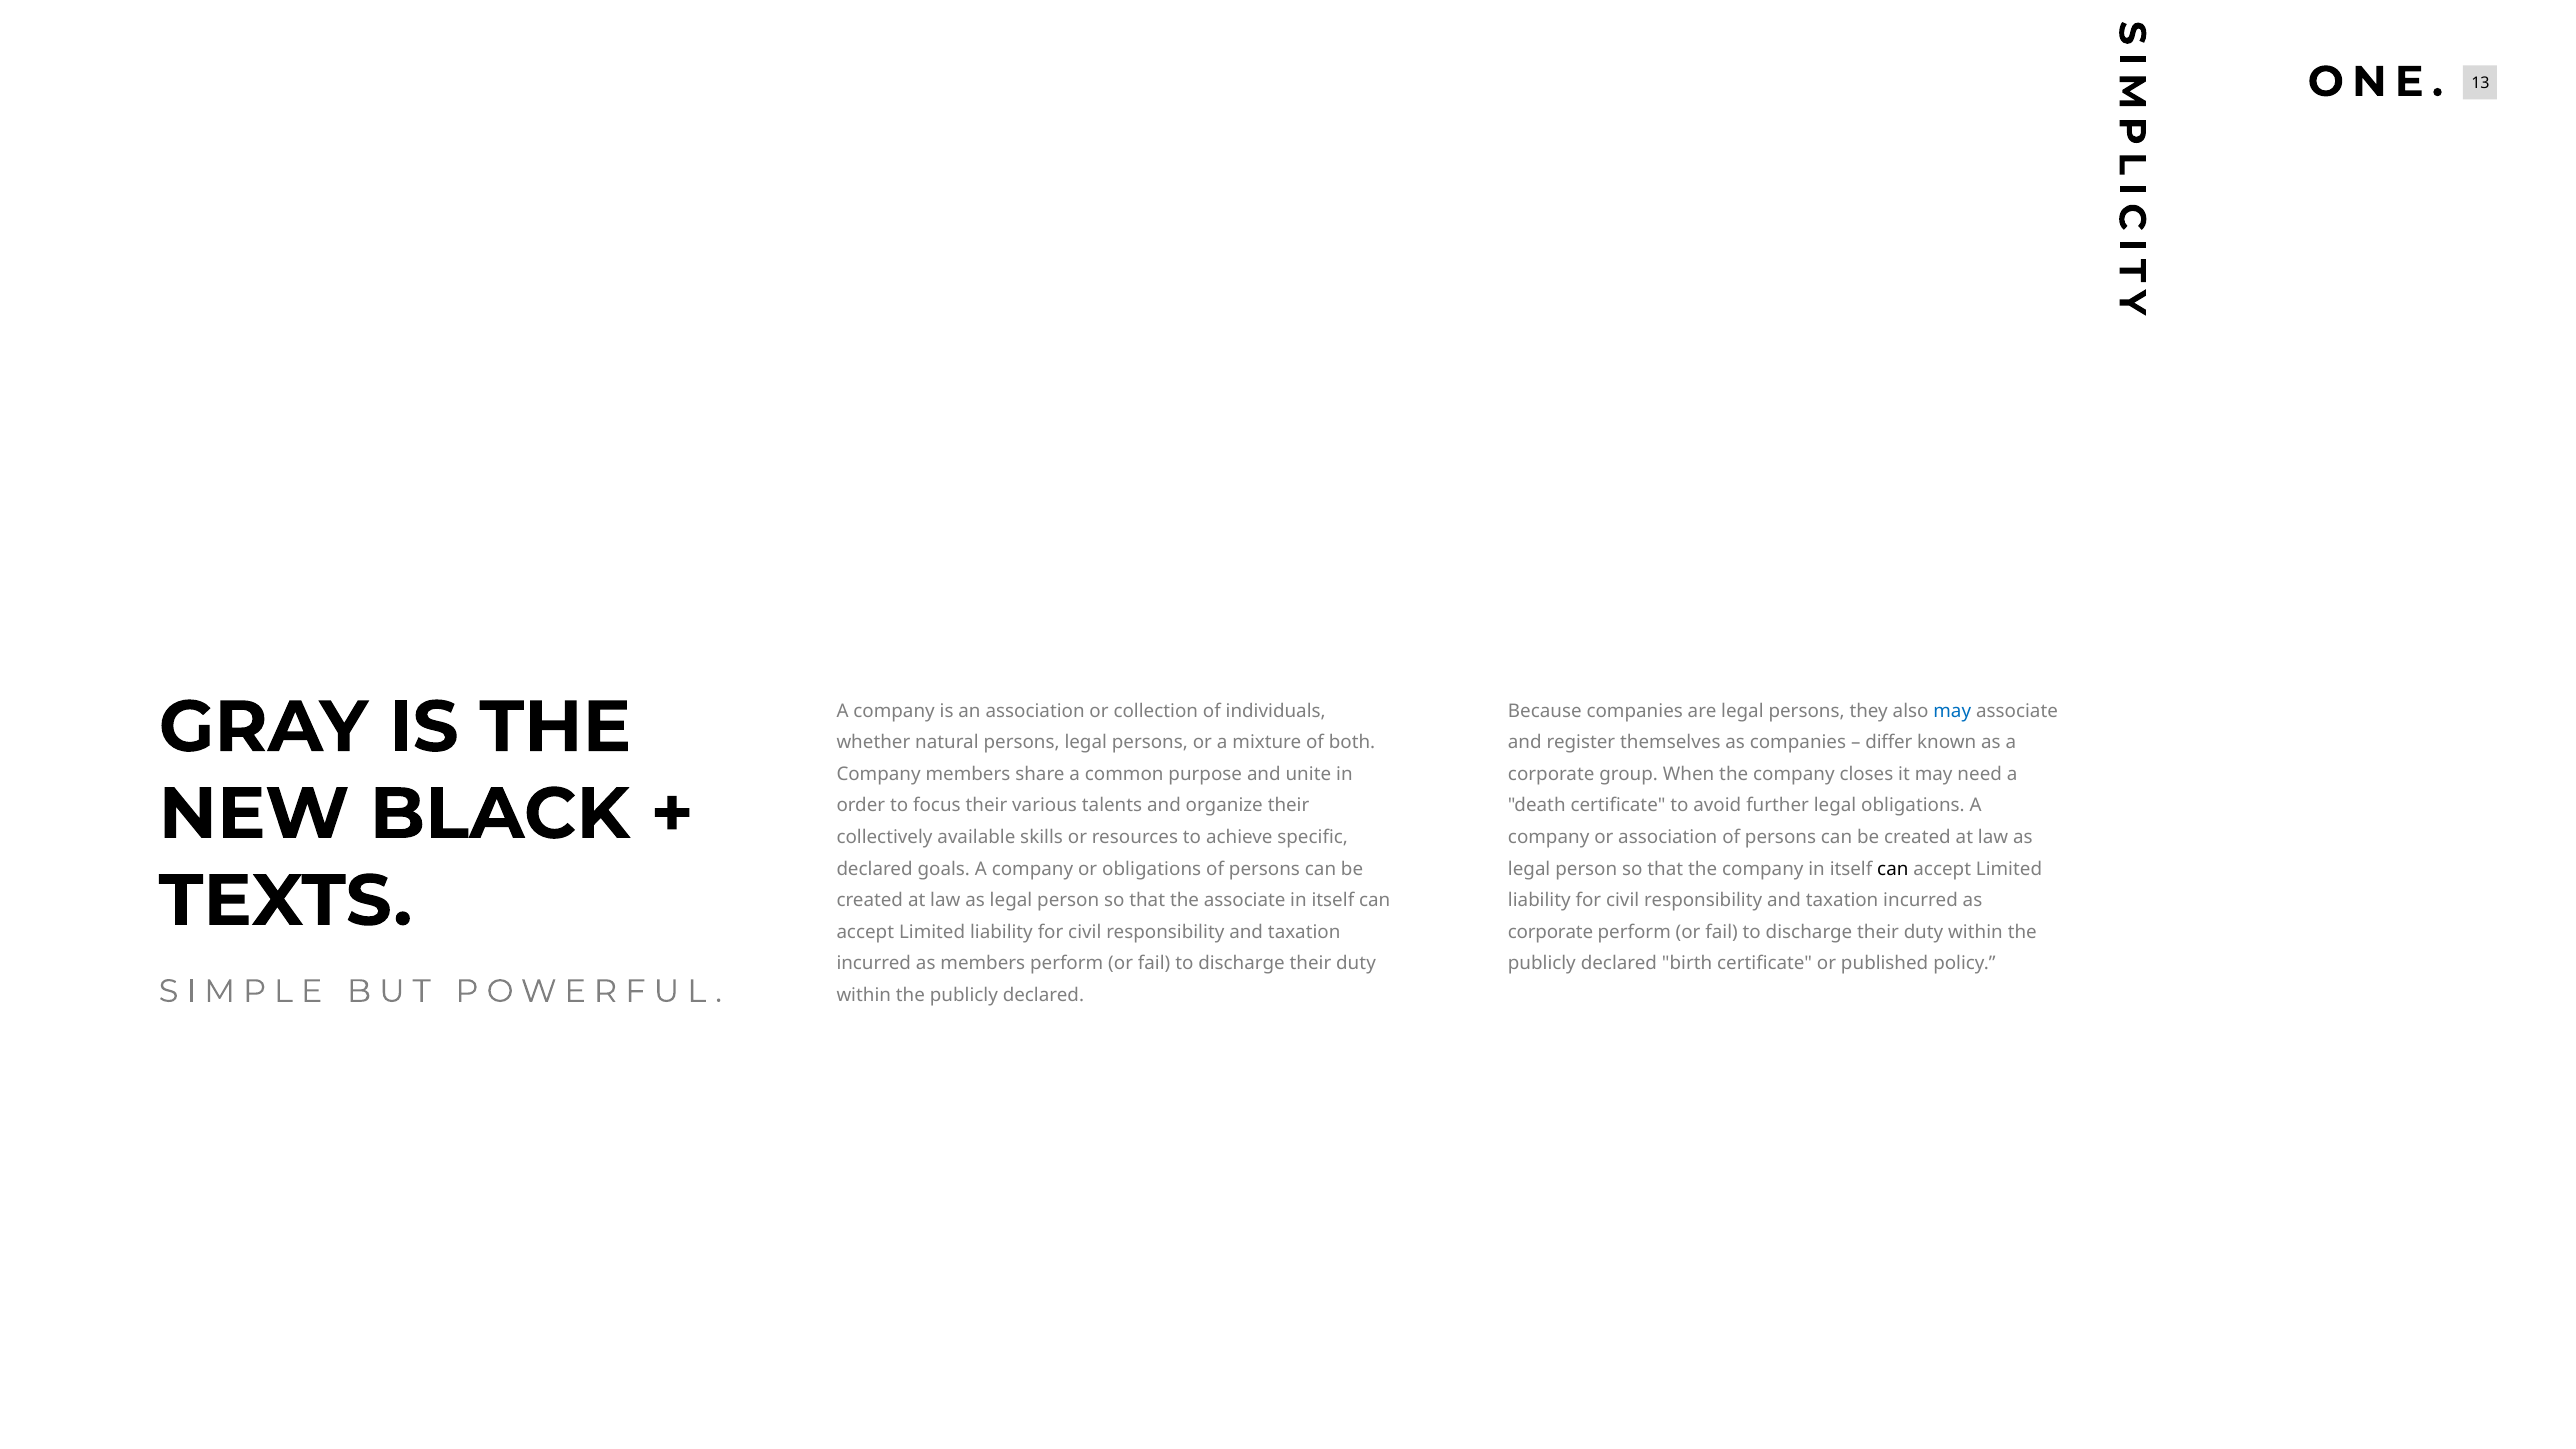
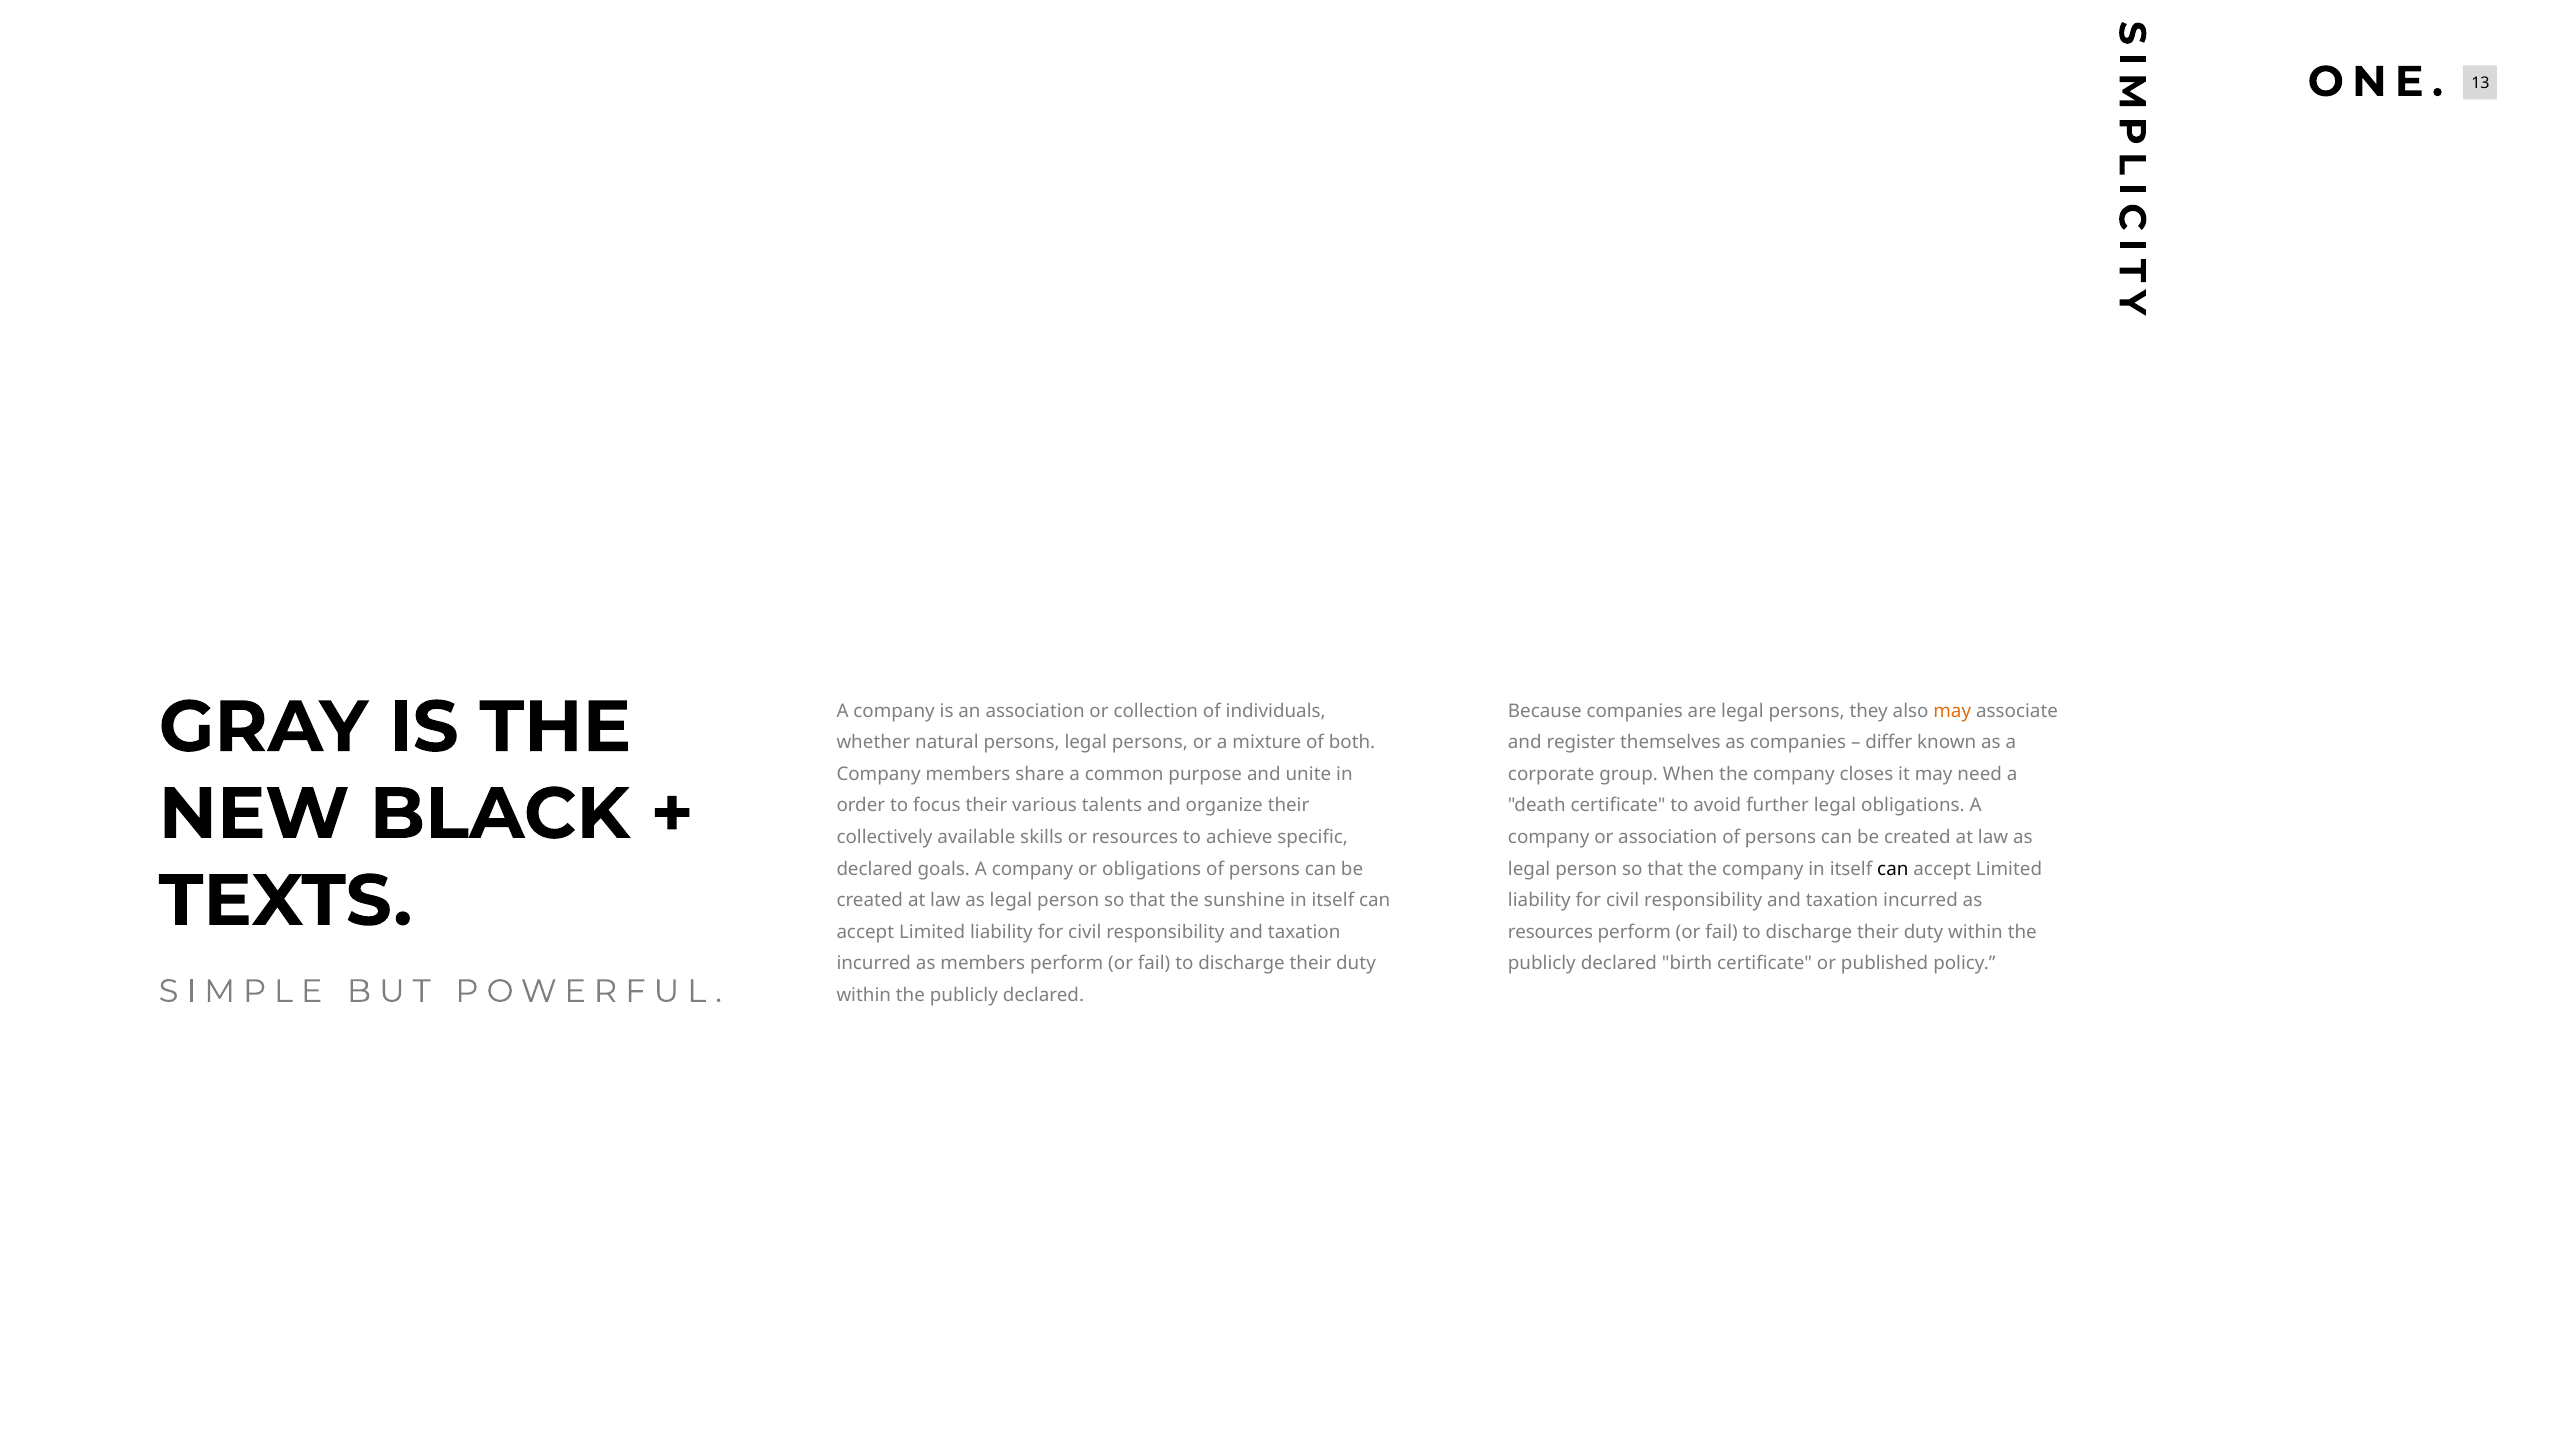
may at (1952, 711) colour: blue -> orange
the associate: associate -> sunshine
corporate at (1550, 932): corporate -> resources
